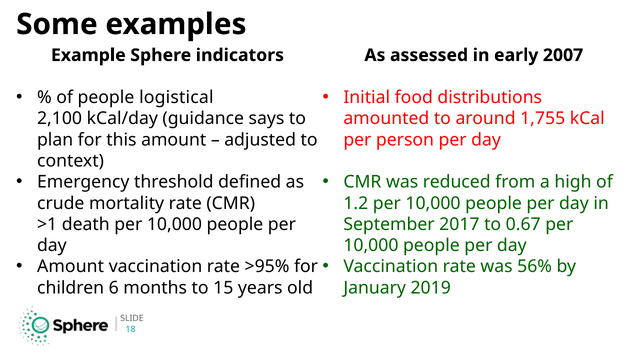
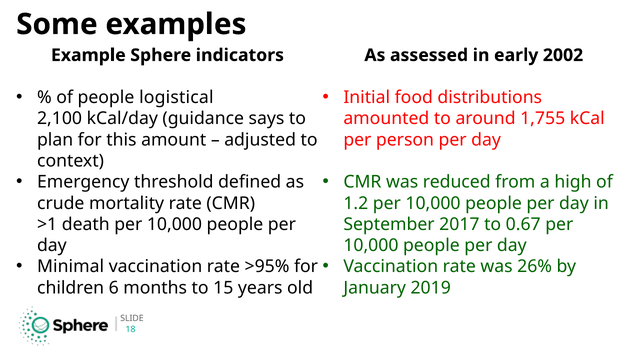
2007: 2007 -> 2002
Amount at (71, 267): Amount -> Minimal
56%: 56% -> 26%
